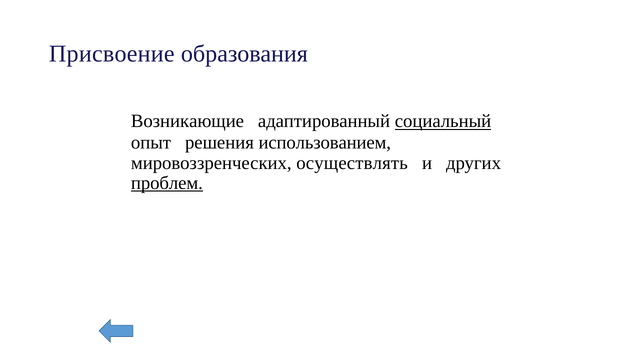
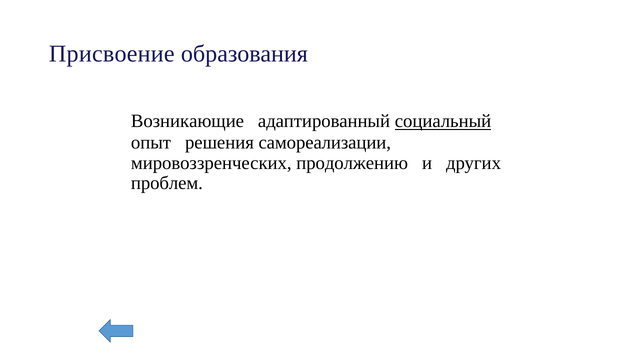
использованием: использованием -> самореализации
осуществлять: осуществлять -> продолжению
проблем underline: present -> none
